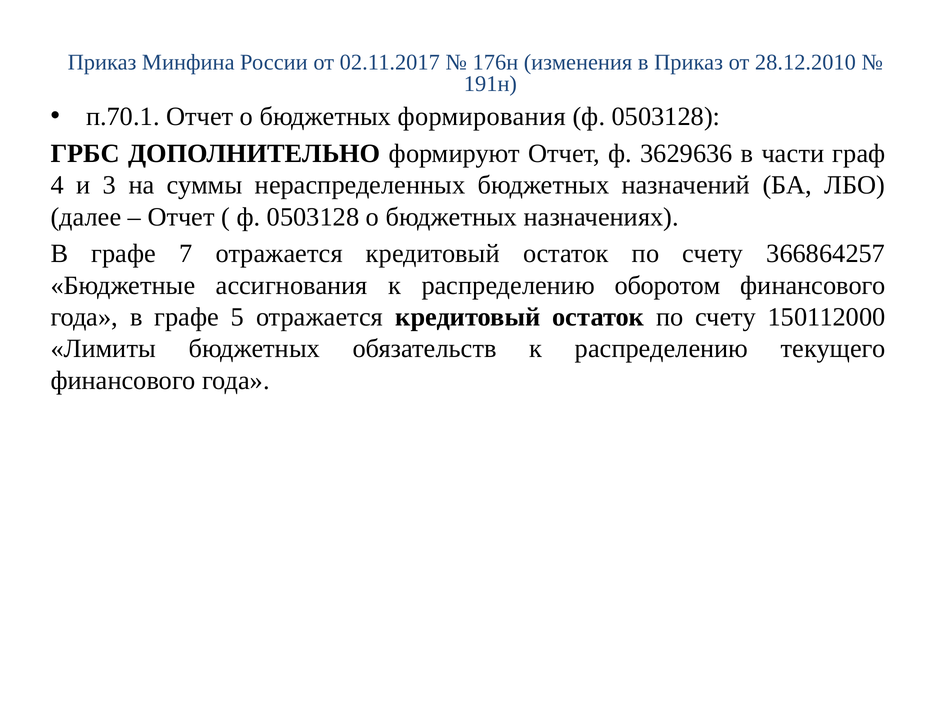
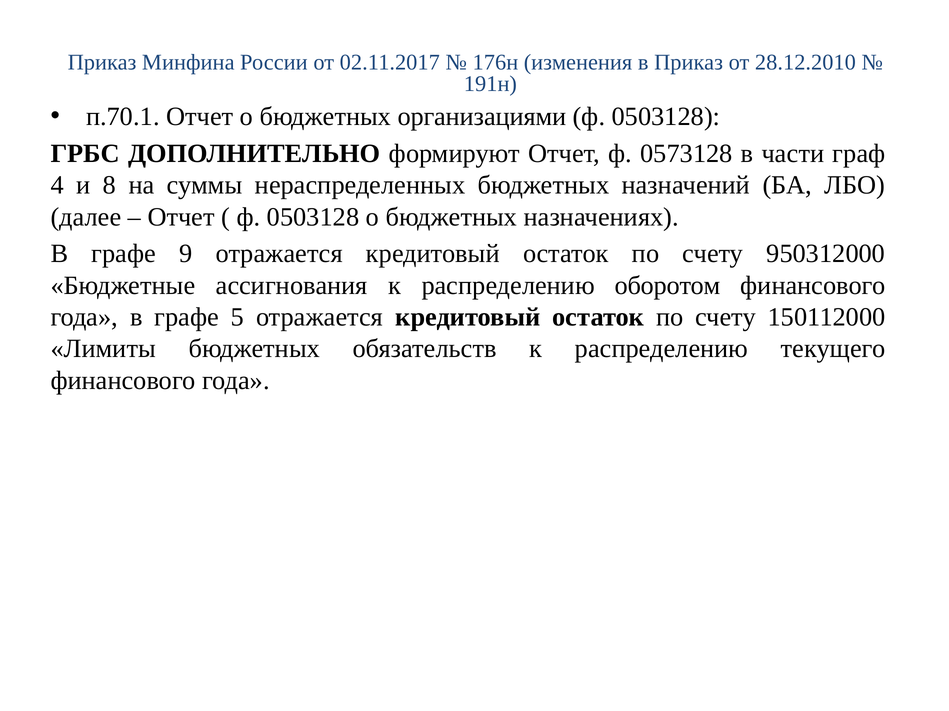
формирования: формирования -> организациями
3629636: 3629636 -> 0573128
3: 3 -> 8
7: 7 -> 9
366864257: 366864257 -> 950312000
